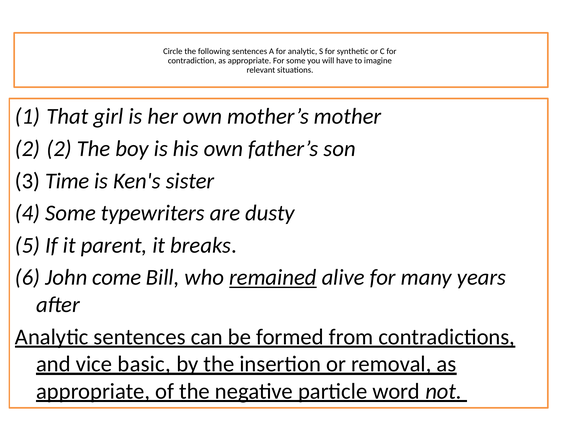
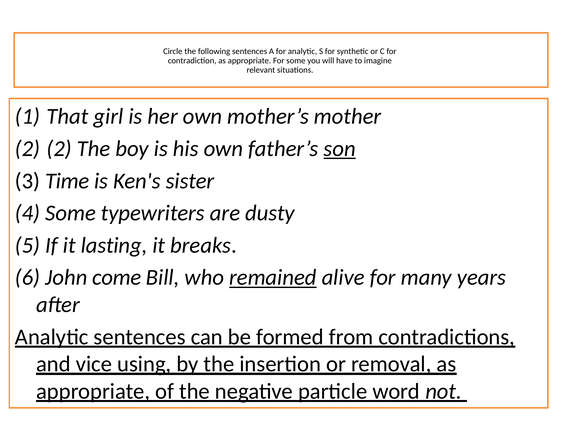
son underline: none -> present
parent: parent -> lasting
basic: basic -> using
